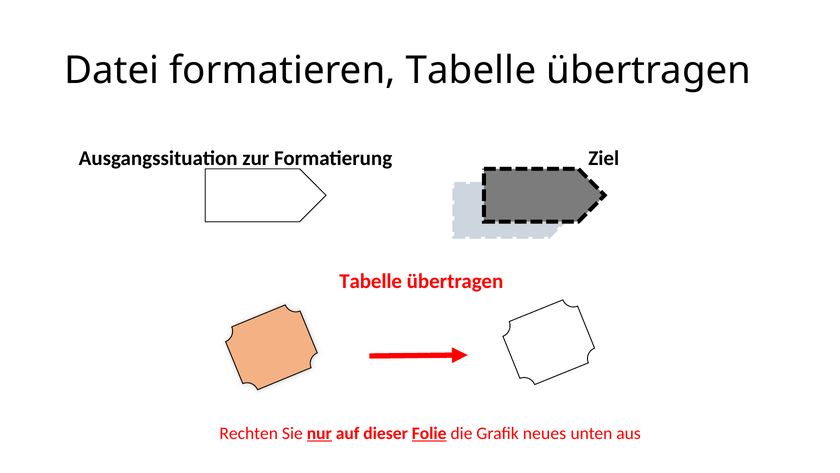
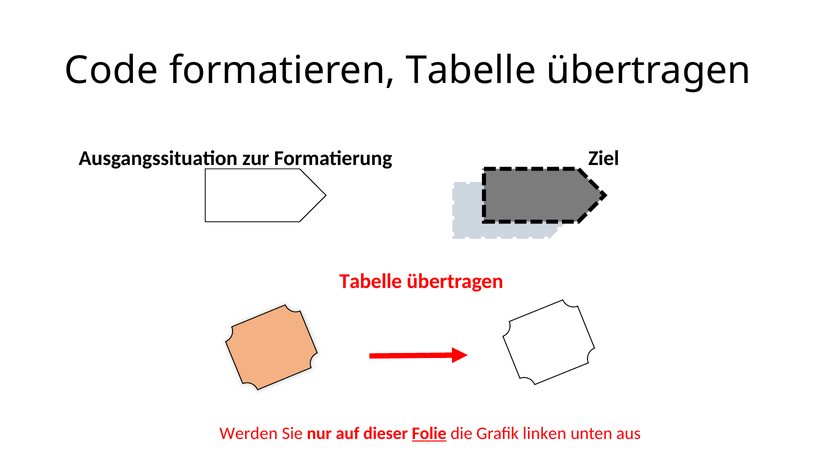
Datei: Datei -> Code
Rechten: Rechten -> Werden
nur underline: present -> none
neues: neues -> linken
